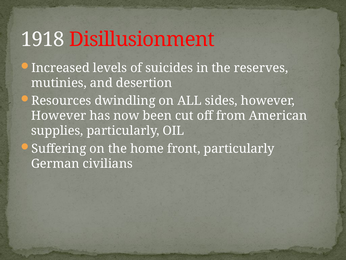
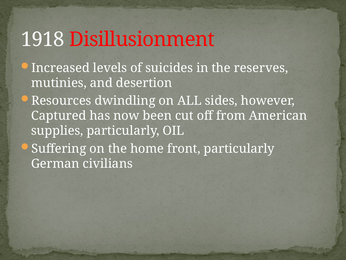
However at (59, 116): However -> Captured
